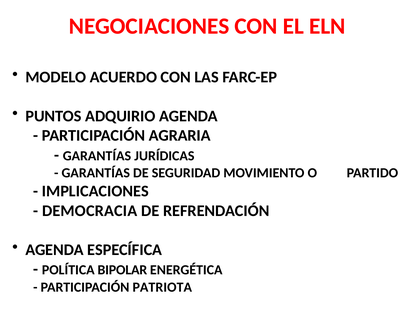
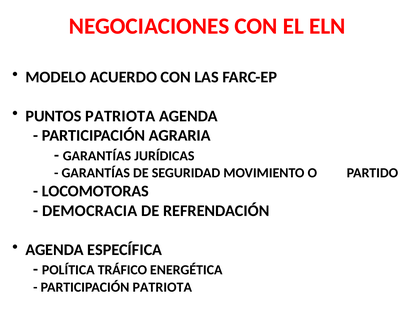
PUNTOS ADQUIRIO: ADQUIRIO -> PATRIOTA
IMPLICACIONES: IMPLICACIONES -> LOCOMOTORAS
BIPOLAR: BIPOLAR -> TRÁFICO
